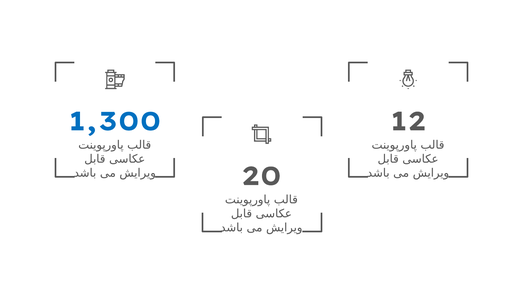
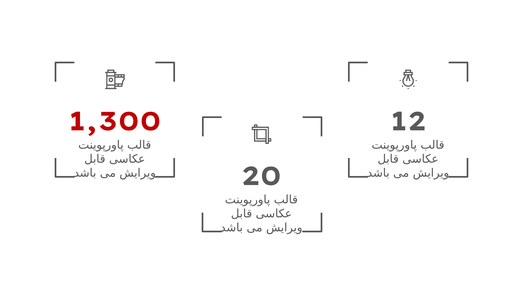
1,300 colour: blue -> red
